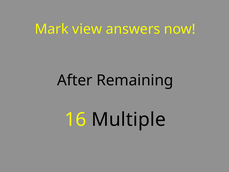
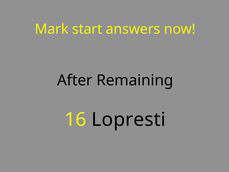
view: view -> start
Multiple: Multiple -> Lopresti
